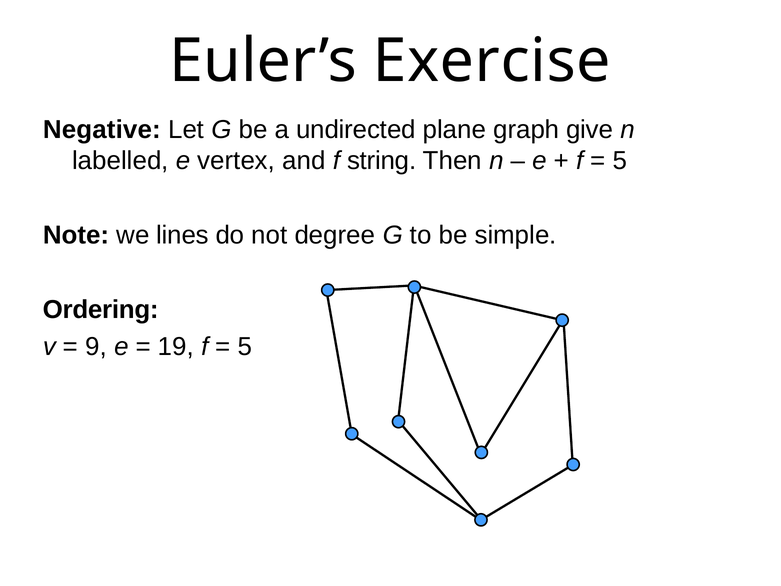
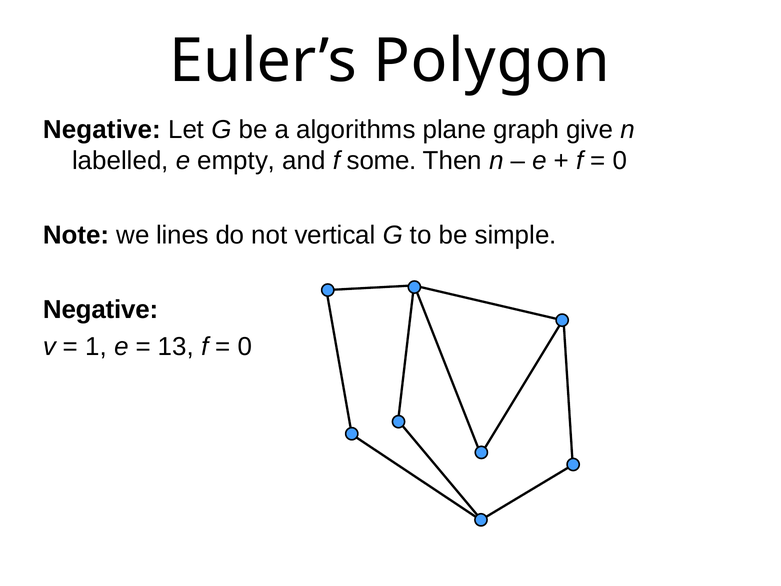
Exercise: Exercise -> Polygon
undirected: undirected -> algorithms
vertex: vertex -> empty
string: string -> some
5 at (620, 161): 5 -> 0
degree: degree -> vertical
Ordering at (101, 310): Ordering -> Negative
9: 9 -> 1
19: 19 -> 13
5 at (245, 347): 5 -> 0
